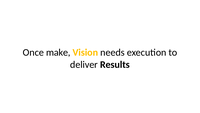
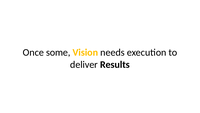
make: make -> some
